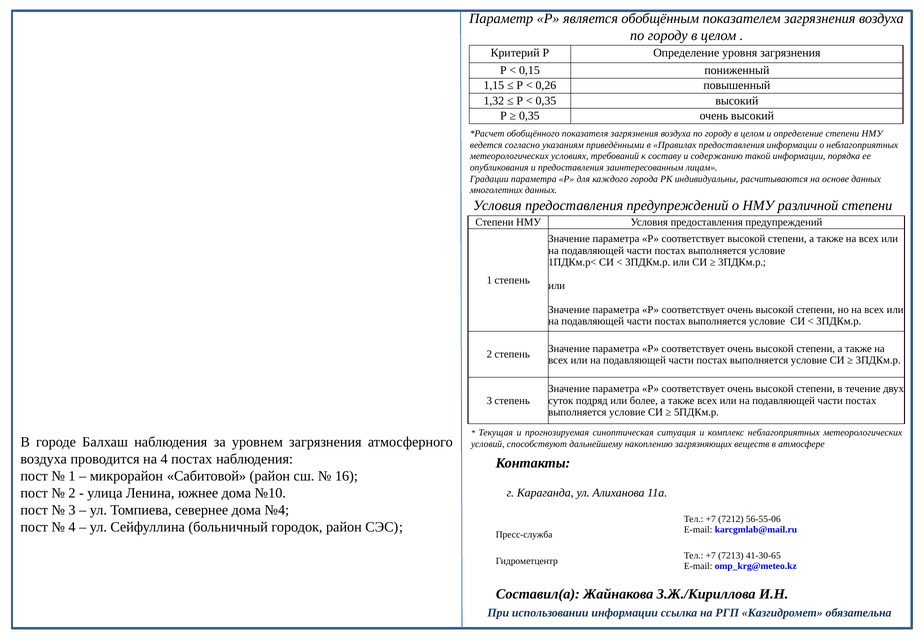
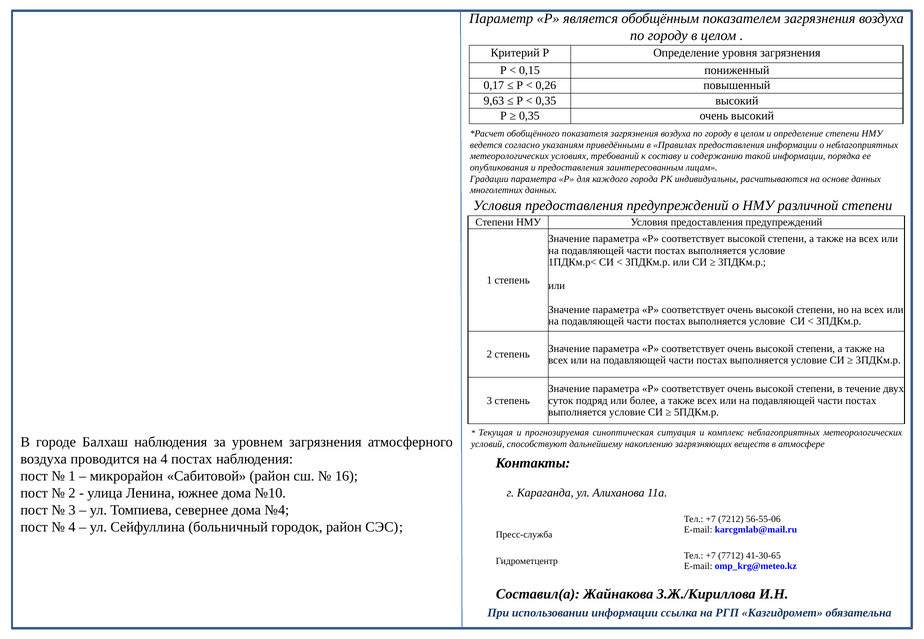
1,15: 1,15 -> 0,17
1,32: 1,32 -> 9,63
7213: 7213 -> 7712
